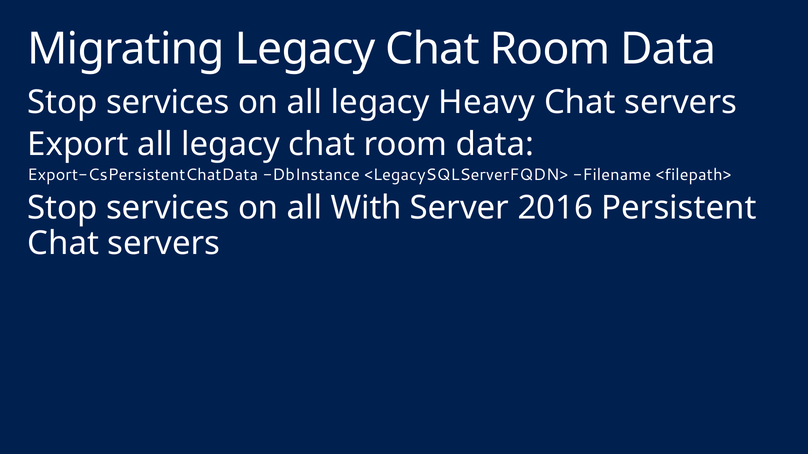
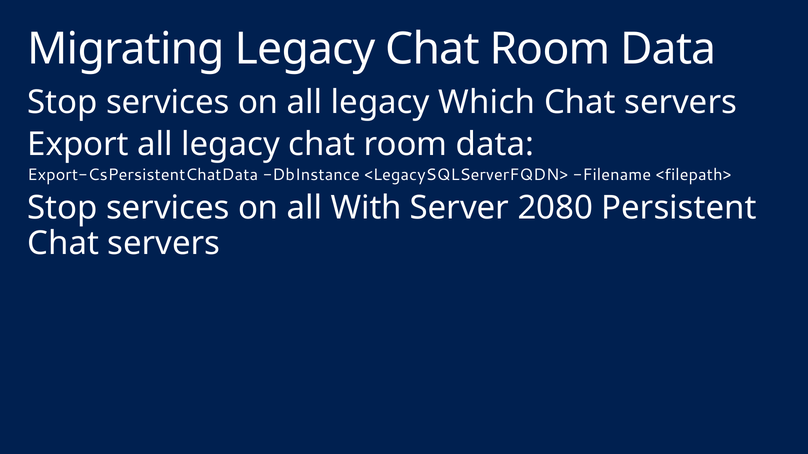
Heavy: Heavy -> Which
2016: 2016 -> 2080
